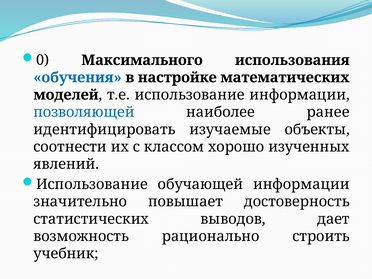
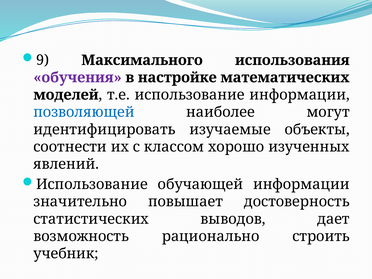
0: 0 -> 9
обучения colour: blue -> purple
ранее: ранее -> могут
